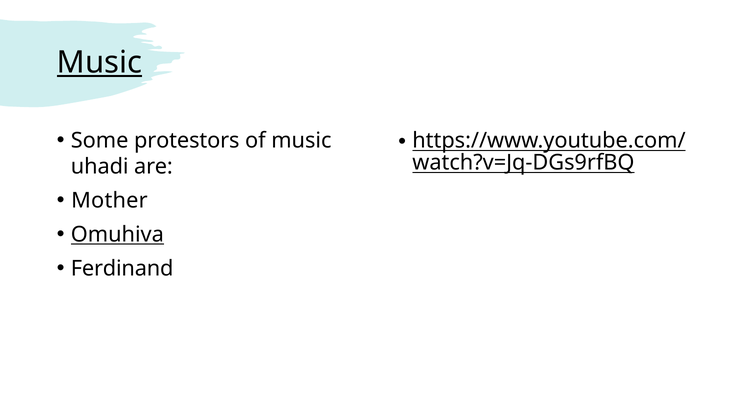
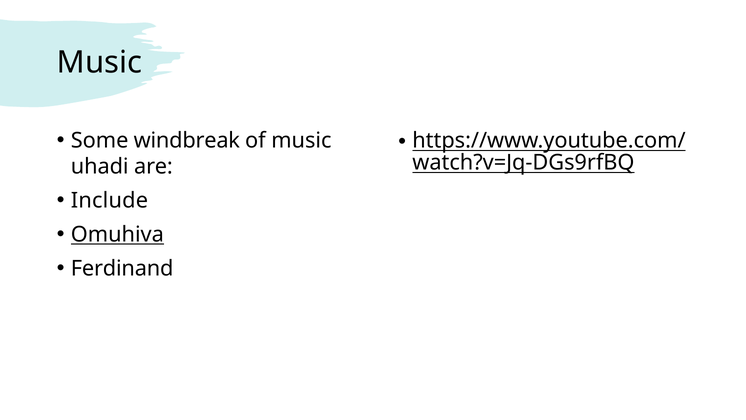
Music at (99, 63) underline: present -> none
protestors: protestors -> windbreak
Mother: Mother -> Include
